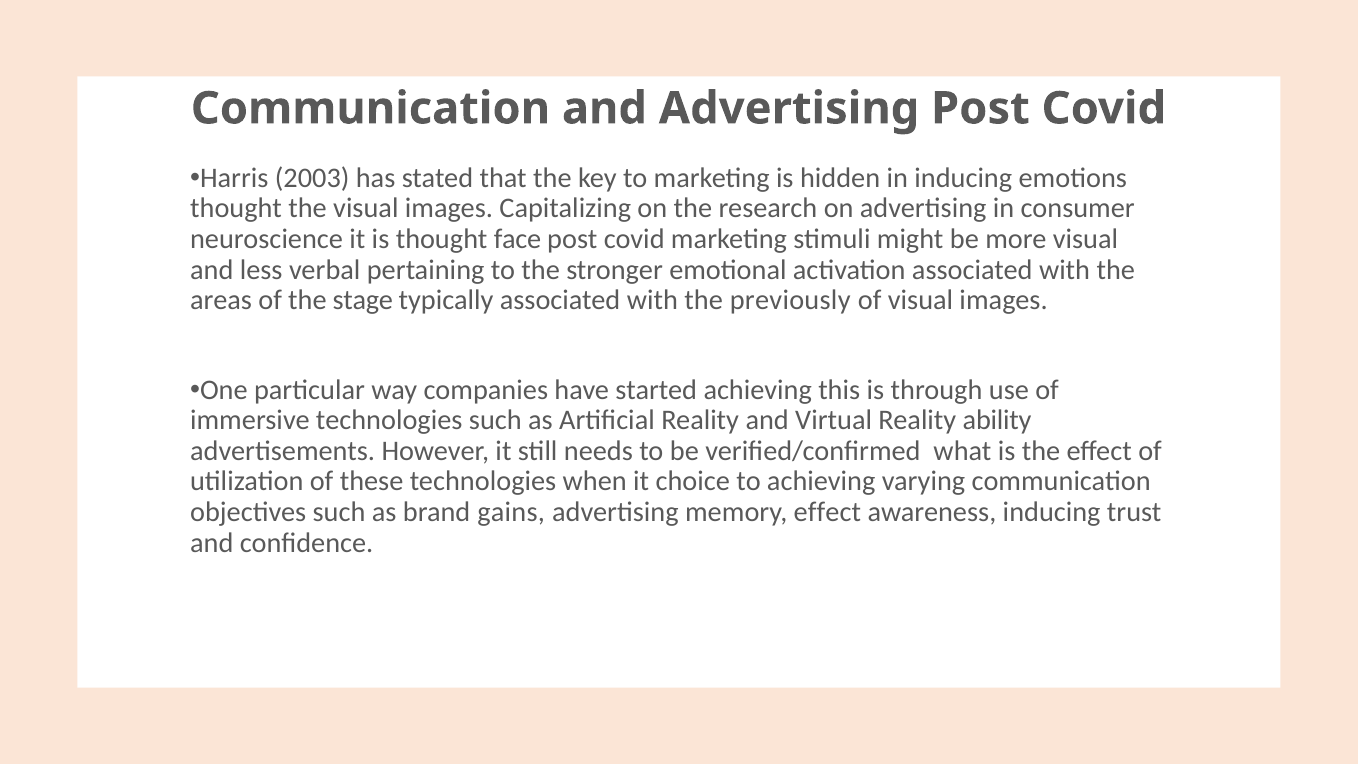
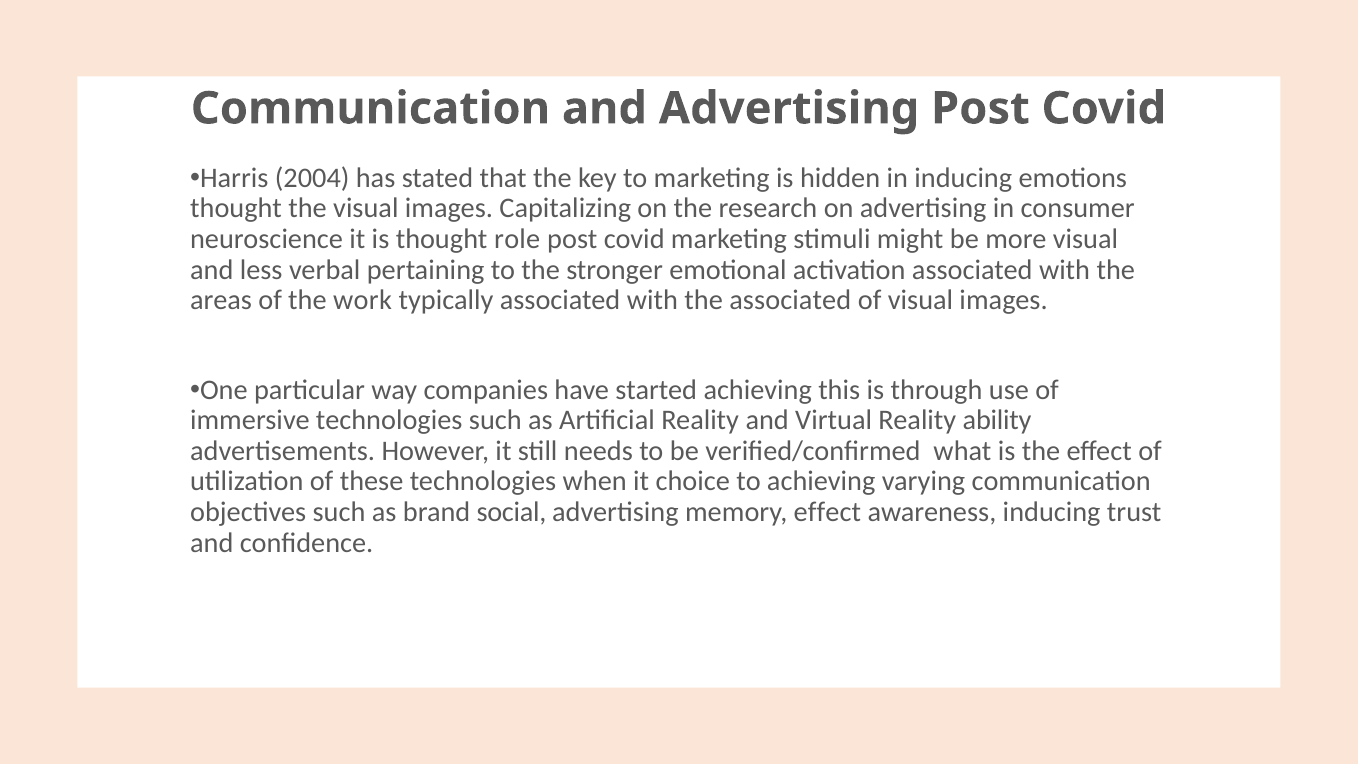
2003: 2003 -> 2004
face: face -> role
stage: stage -> work
the previously: previously -> associated
gains: gains -> social
